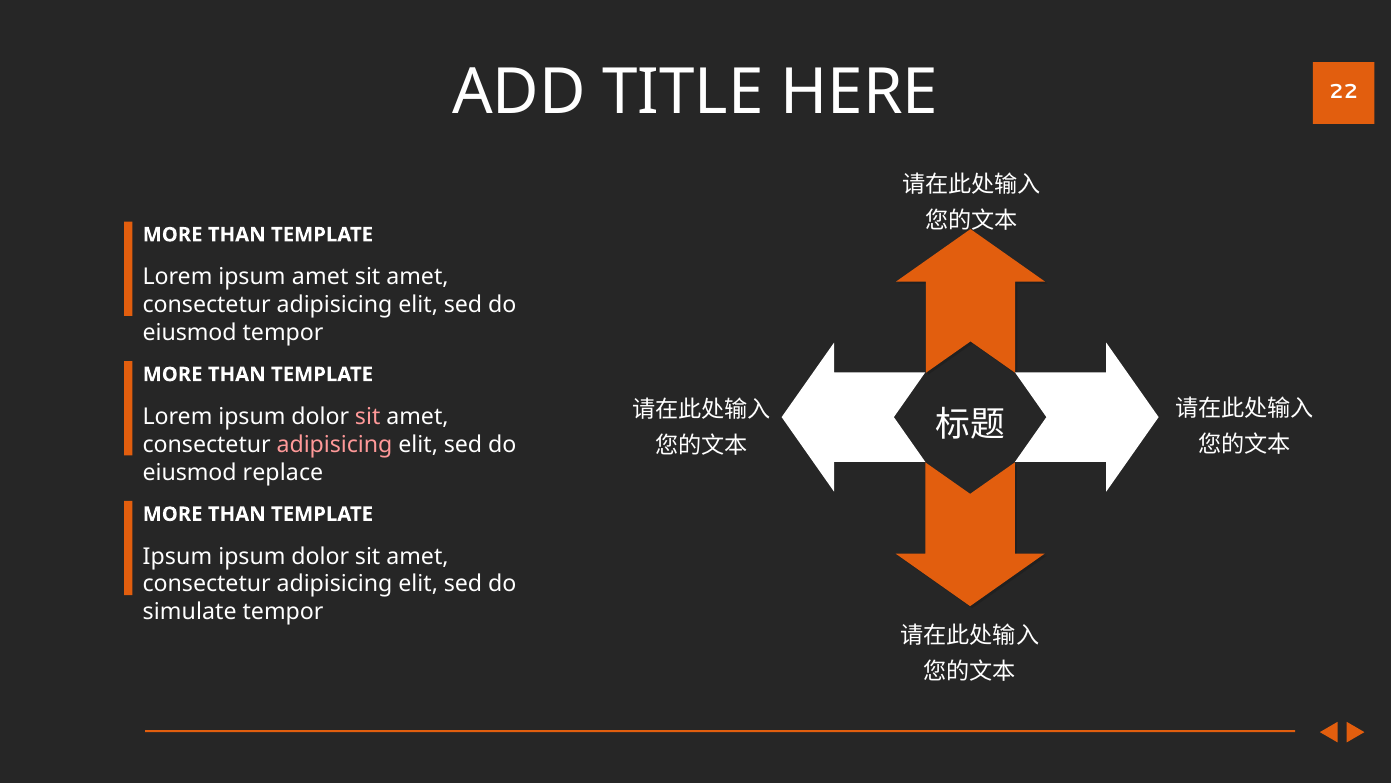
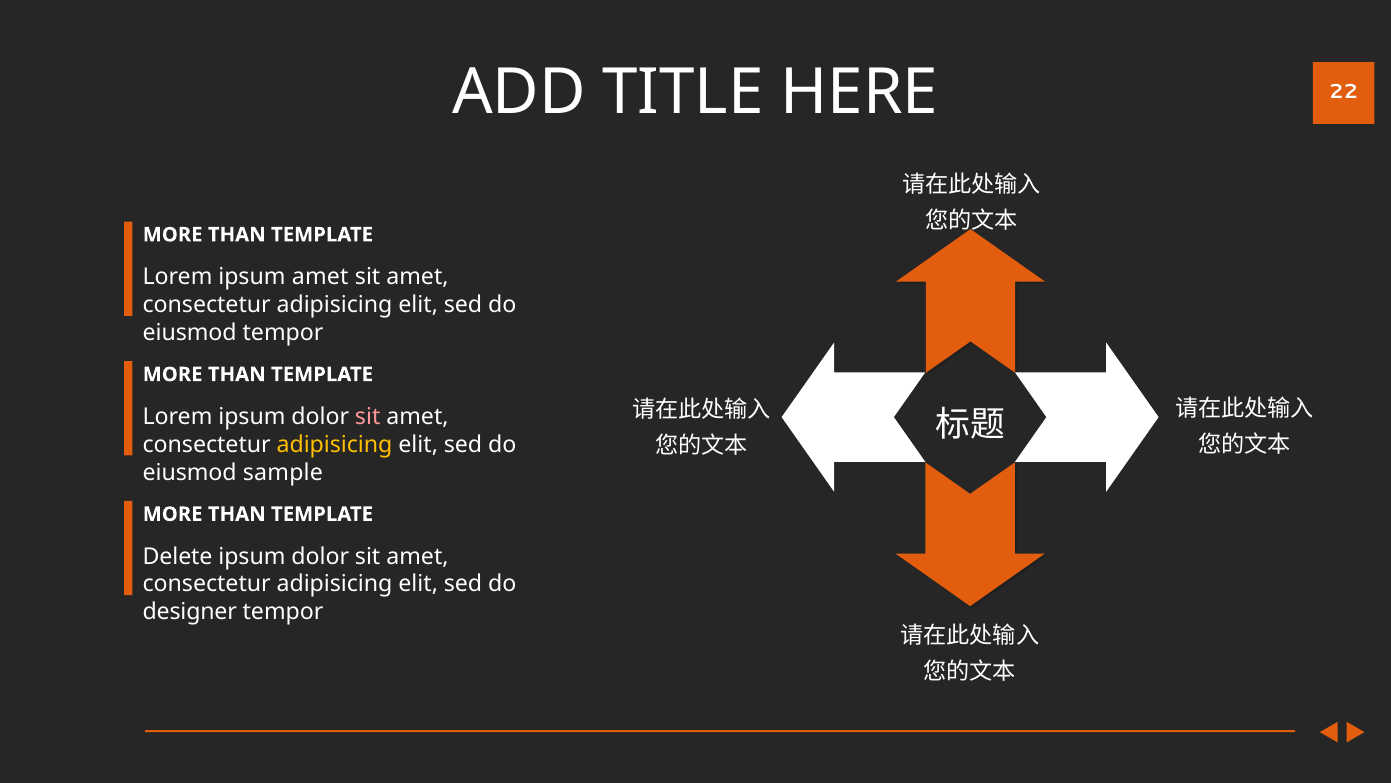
adipisicing at (334, 444) colour: pink -> yellow
replace: replace -> sample
Ipsum at (177, 556): Ipsum -> Delete
simulate: simulate -> designer
